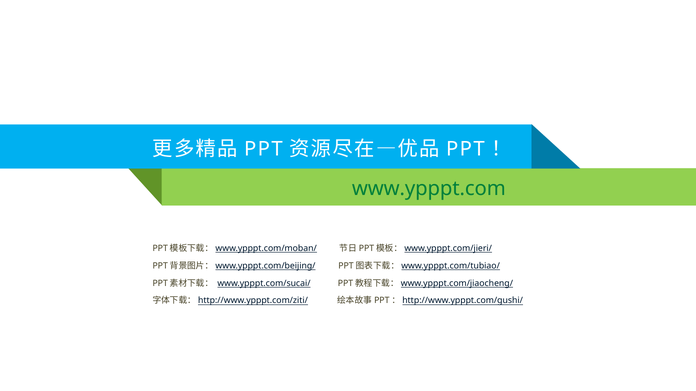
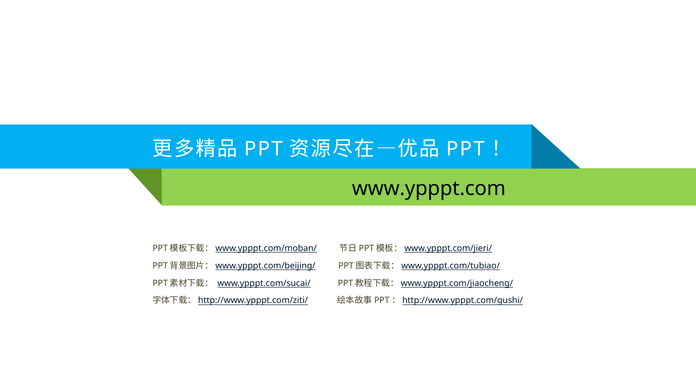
www.ypppt.com colour: green -> black
